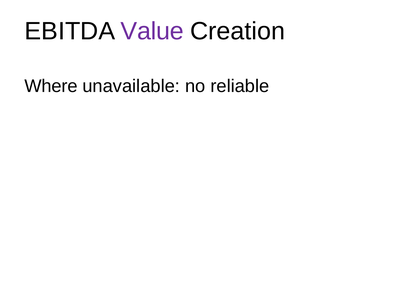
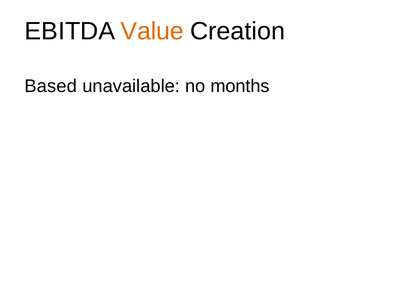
Value colour: purple -> orange
Where: Where -> Based
reliable: reliable -> months
